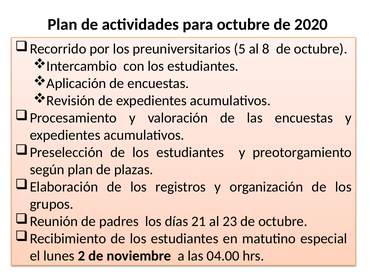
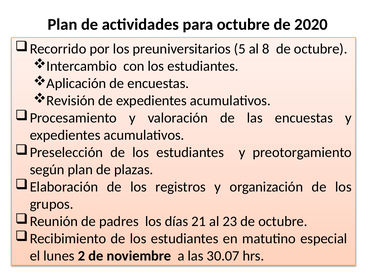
04.00: 04.00 -> 30.07
